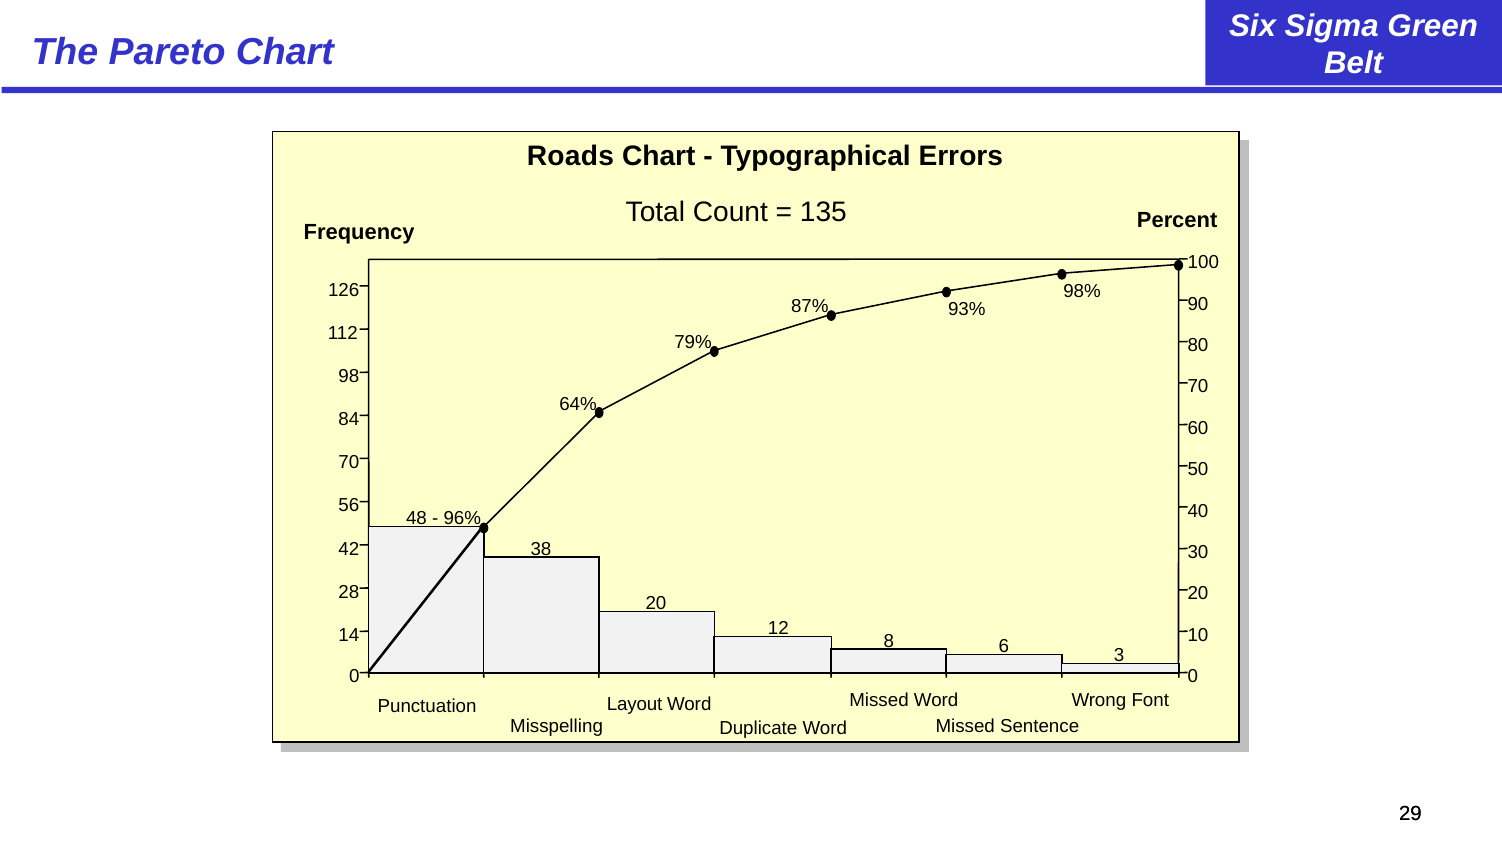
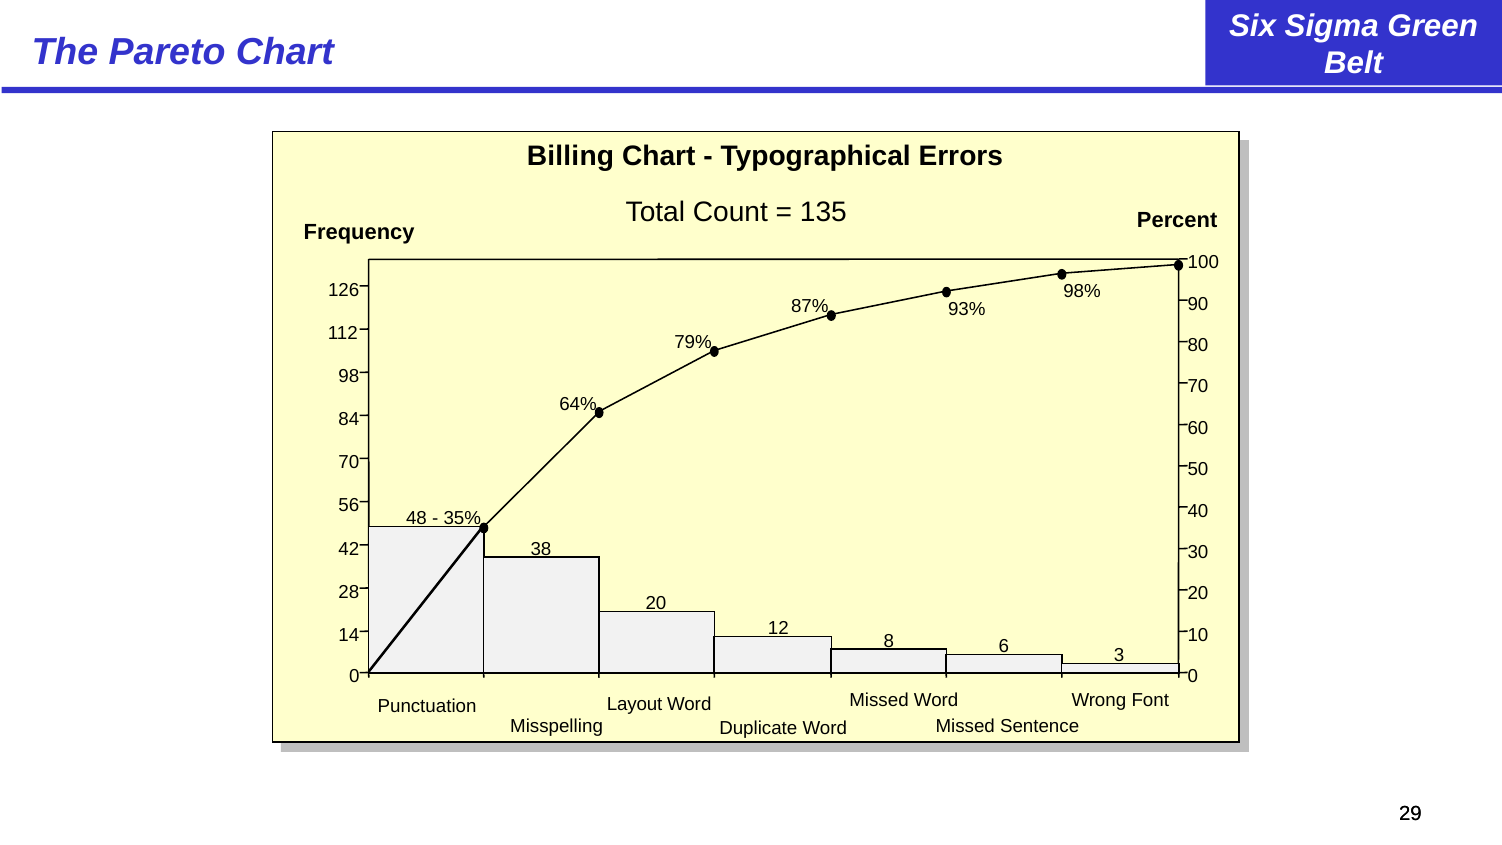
Roads: Roads -> Billing
96%: 96% -> 35%
